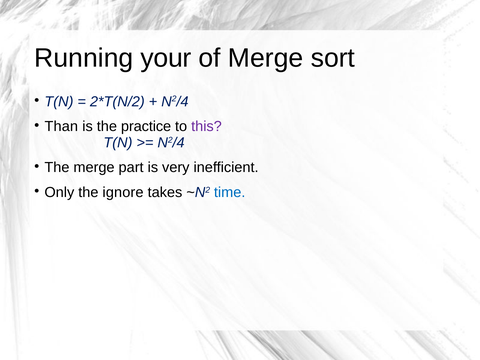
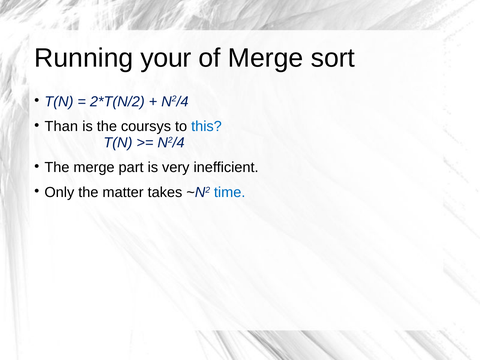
practice: practice -> coursys
this colour: purple -> blue
ignore: ignore -> matter
